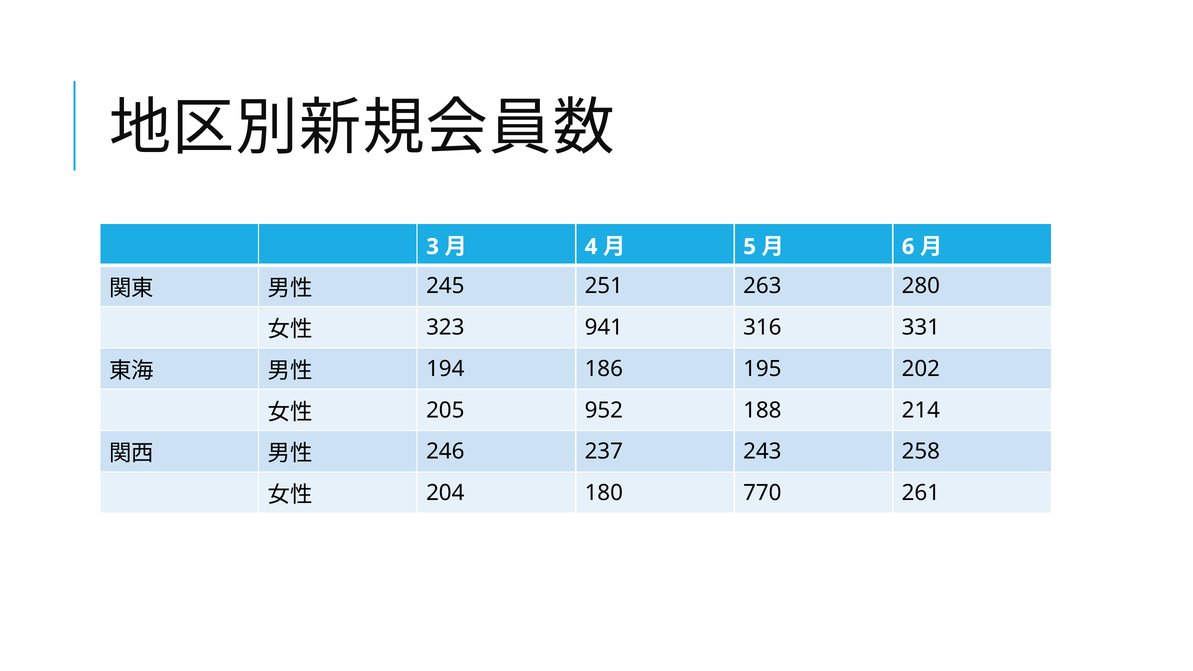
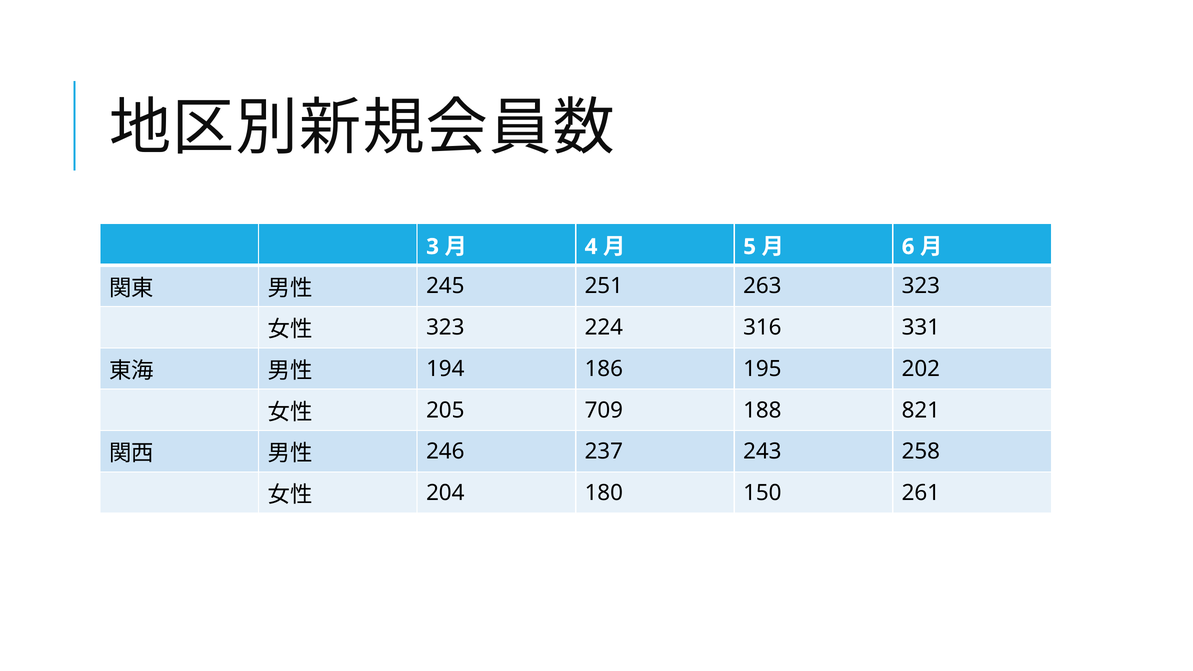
263 280: 280 -> 323
941: 941 -> 224
952: 952 -> 709
214: 214 -> 821
770: 770 -> 150
